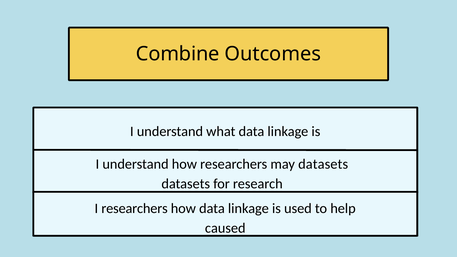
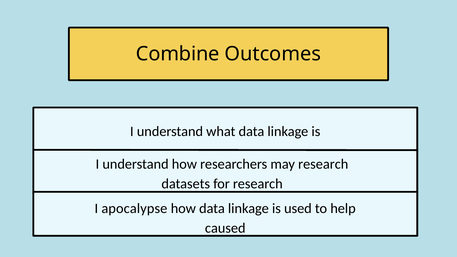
may datasets: datasets -> research
I researchers: researchers -> apocalypse
